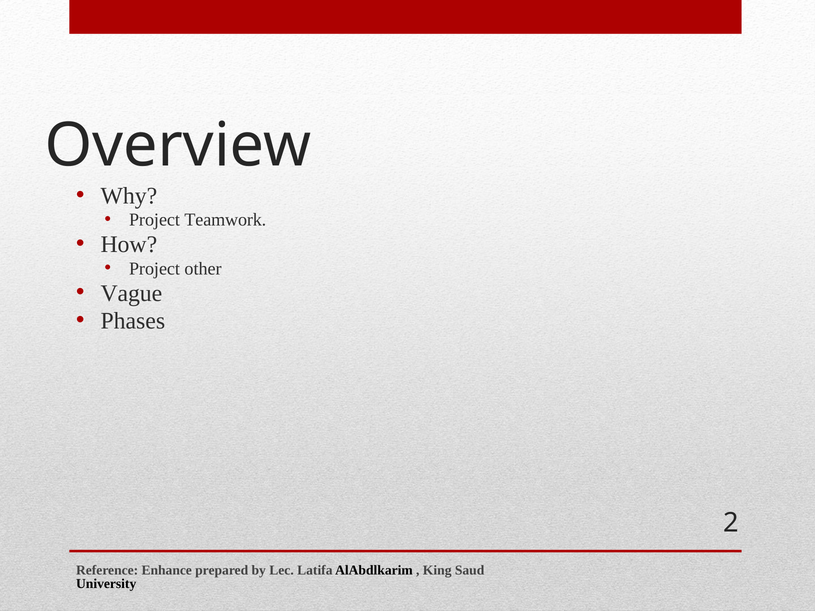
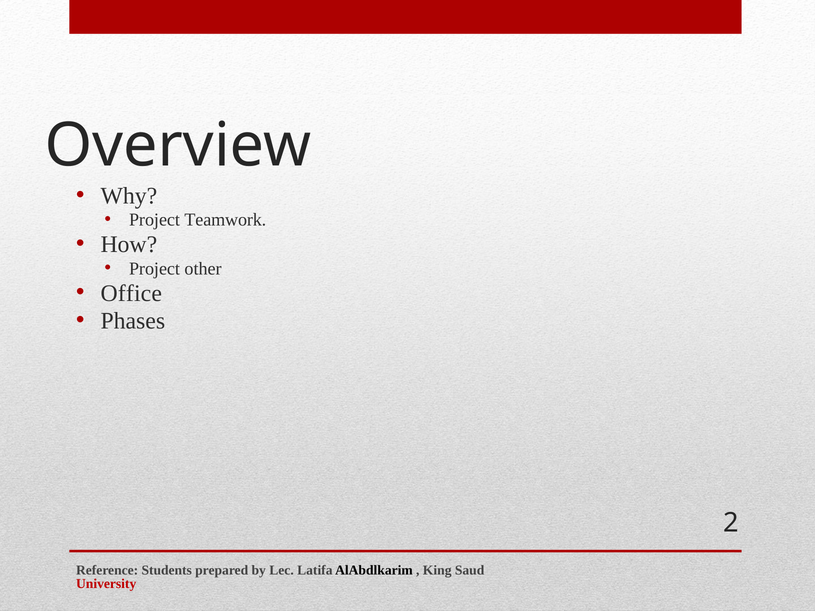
Vague: Vague -> Office
Enhance: Enhance -> Students
University colour: black -> red
